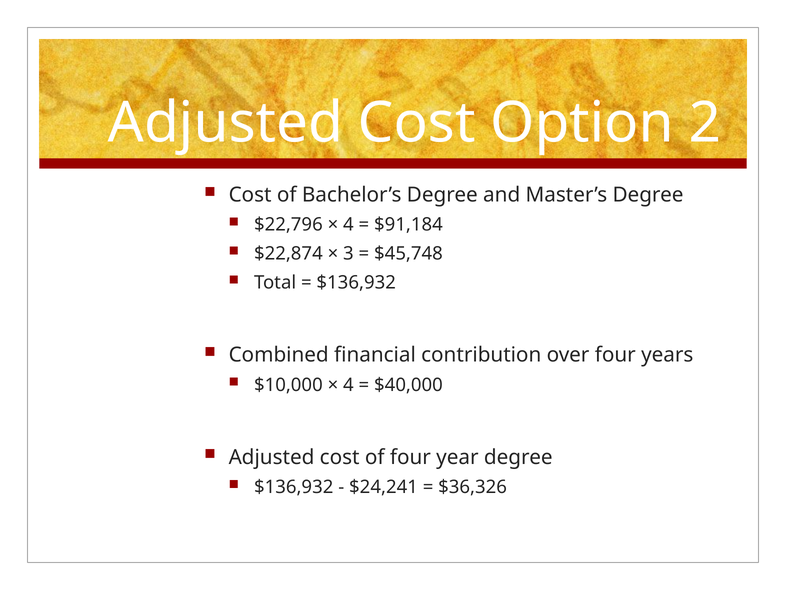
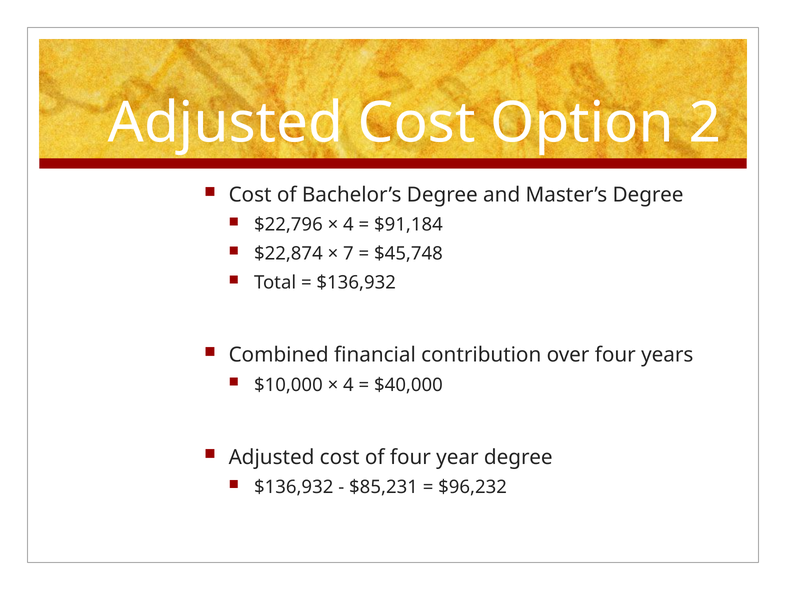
3: 3 -> 7
$24,241: $24,241 -> $85,231
$36,326: $36,326 -> $96,232
